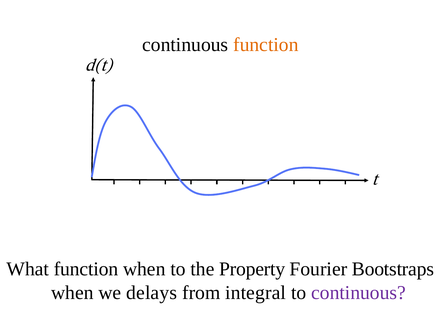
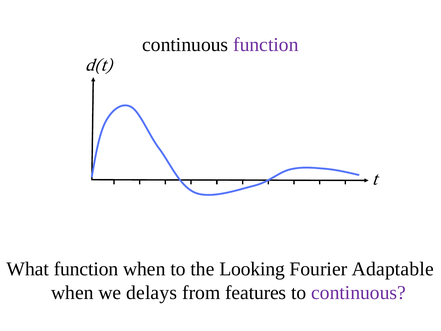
function at (266, 45) colour: orange -> purple
Property: Property -> Looking
Bootstraps: Bootstraps -> Adaptable
integral: integral -> features
